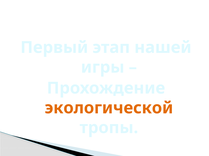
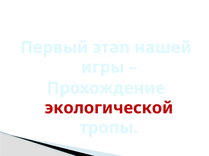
экологической colour: orange -> red
